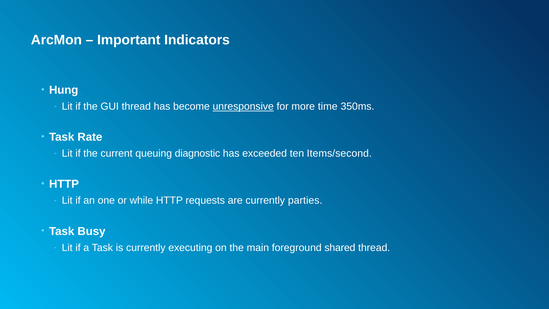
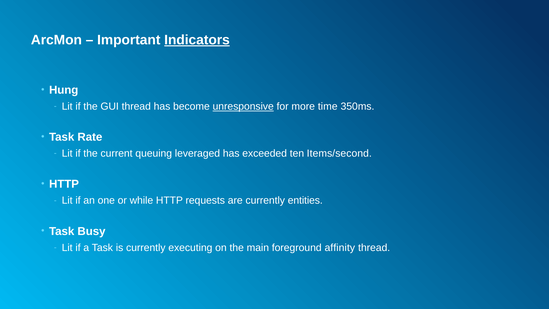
Indicators underline: none -> present
diagnostic: diagnostic -> leveraged
parties: parties -> entities
shared: shared -> affinity
